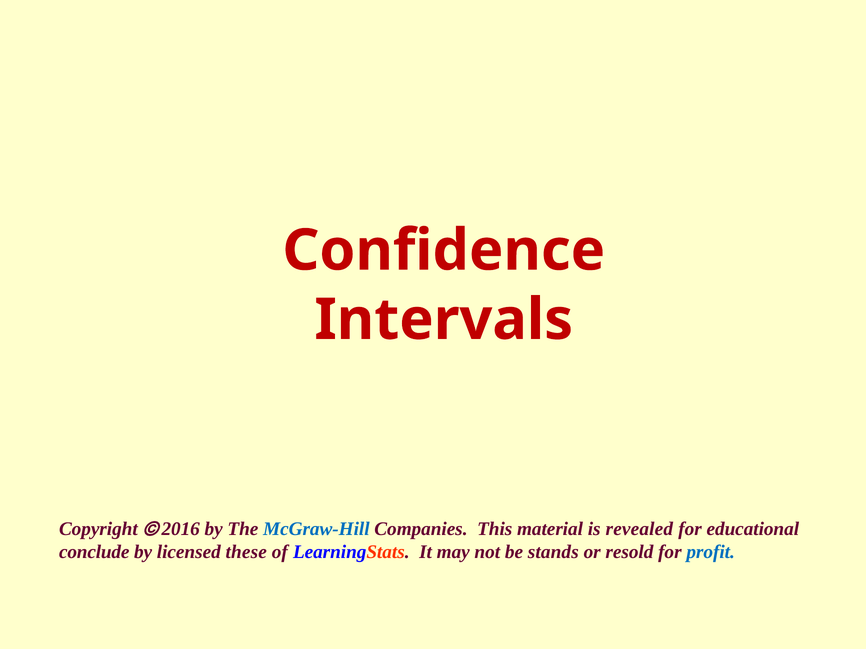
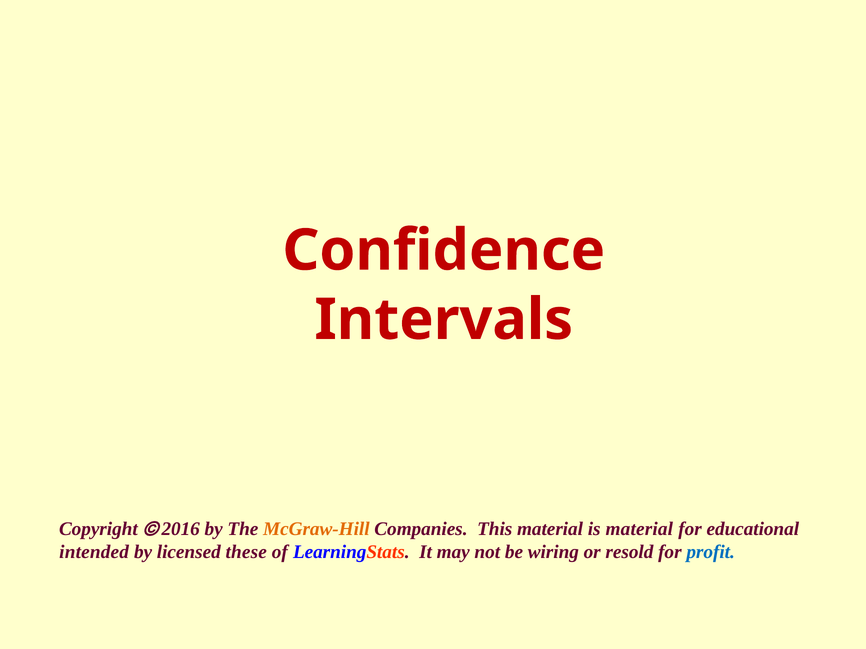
McGraw-Hill colour: blue -> orange
is revealed: revealed -> material
conclude: conclude -> intended
stands: stands -> wiring
